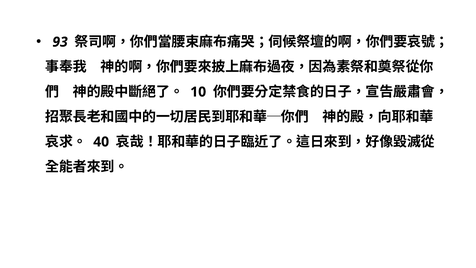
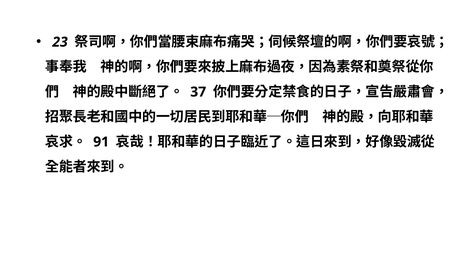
93: 93 -> 23
10: 10 -> 37
40: 40 -> 91
